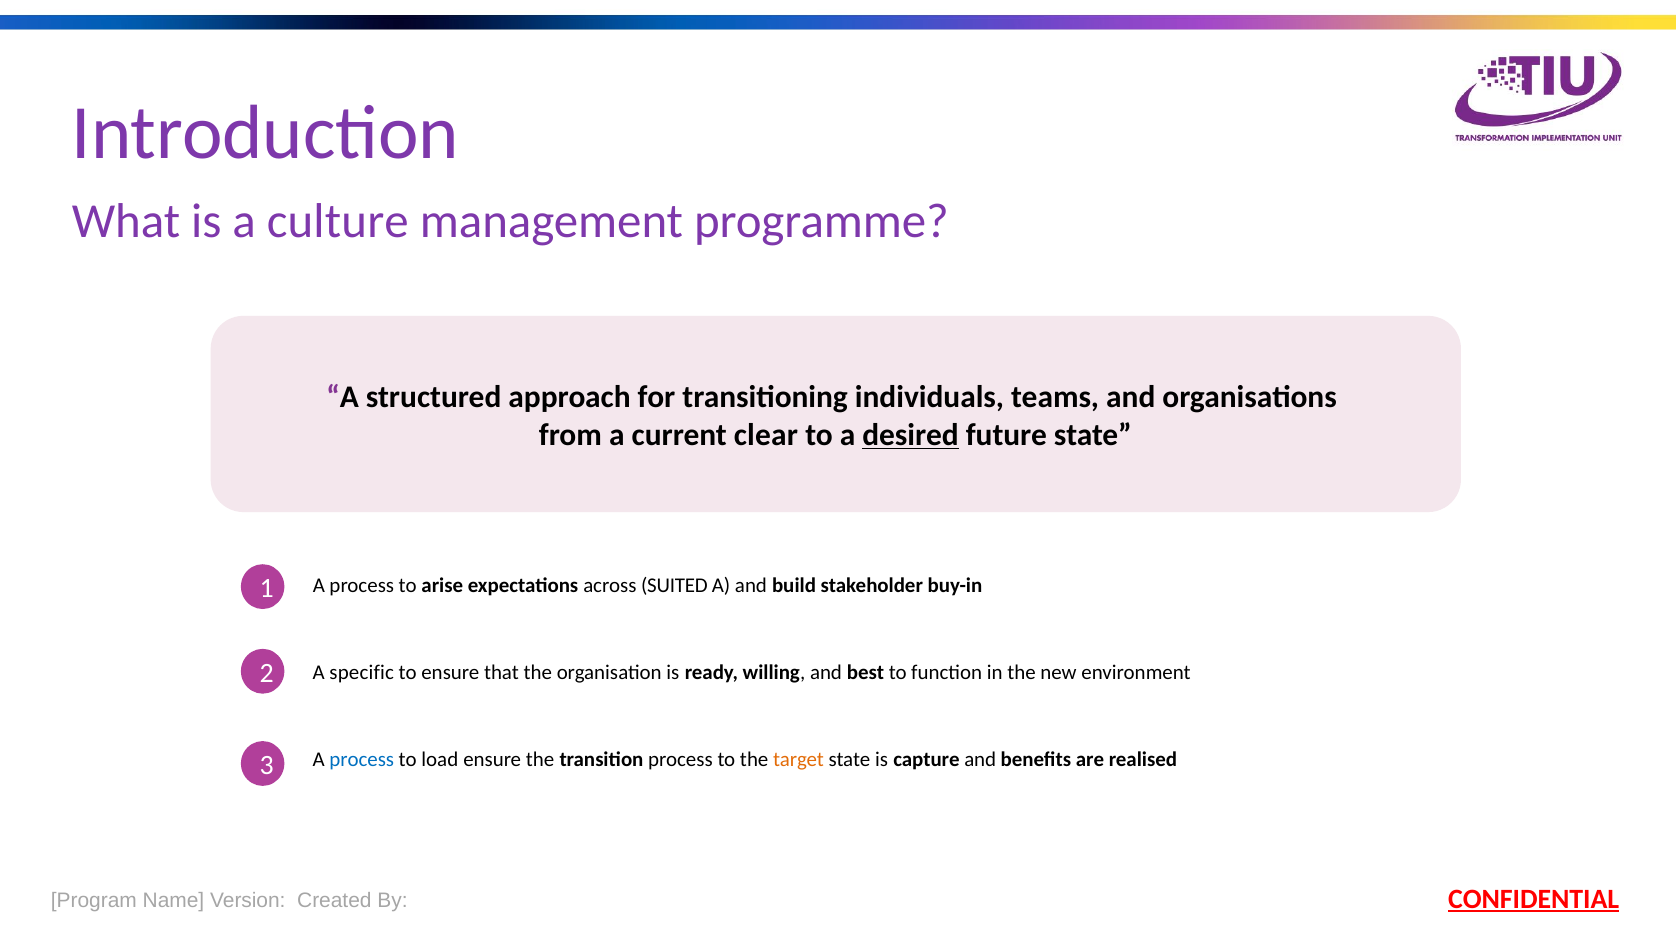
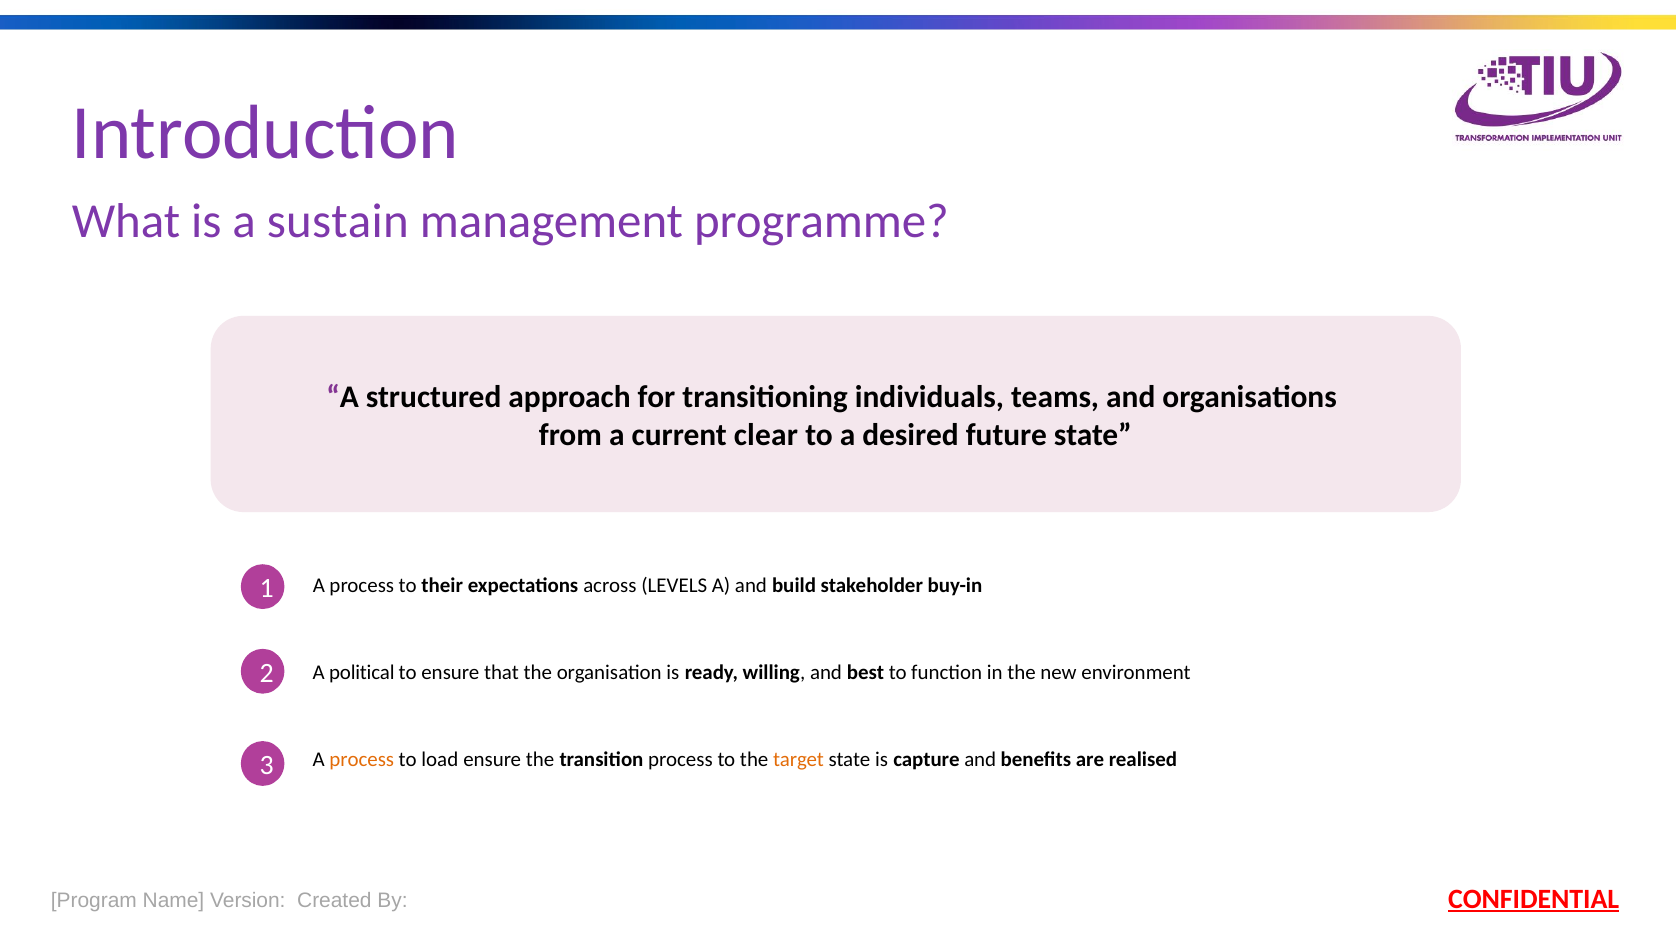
culture: culture -> sustain
desired underline: present -> none
arise: arise -> their
SUITED: SUITED -> LEVELS
specific: specific -> political
process at (362, 759) colour: blue -> orange
